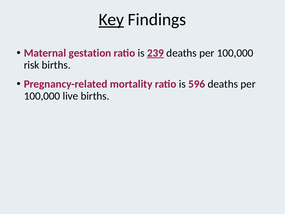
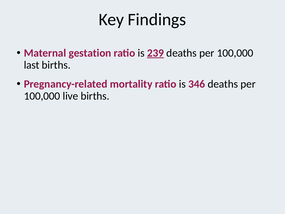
Key underline: present -> none
risk: risk -> last
596: 596 -> 346
